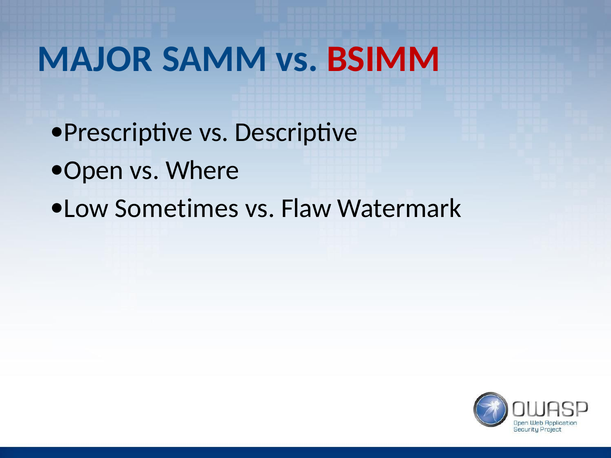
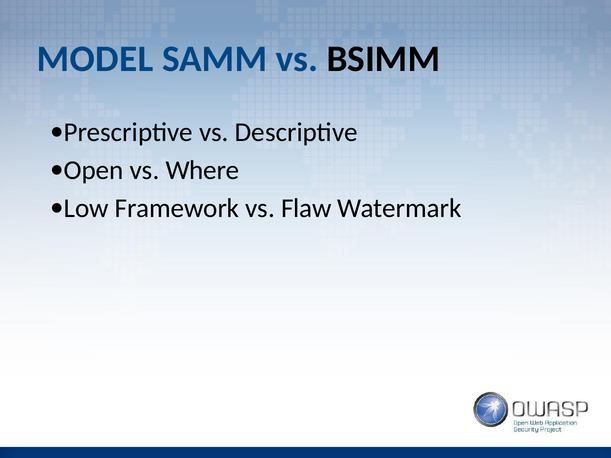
MAJOR: MAJOR -> MODEL
BSIMM colour: red -> black
Sometimes: Sometimes -> Framework
